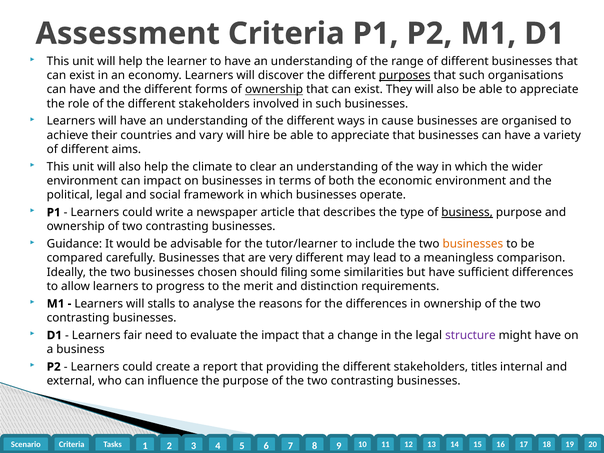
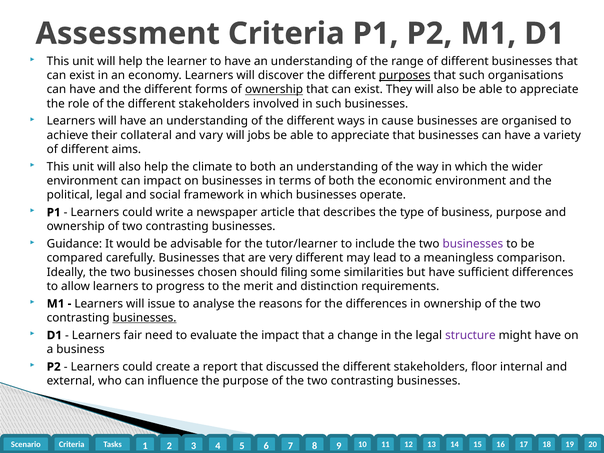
countries: countries -> collateral
hire: hire -> jobs
to clear: clear -> both
business at (467, 212) underline: present -> none
businesses at (473, 244) colour: orange -> purple
stalls: stalls -> issue
businesses at (145, 318) underline: none -> present
providing: providing -> discussed
titles: titles -> floor
